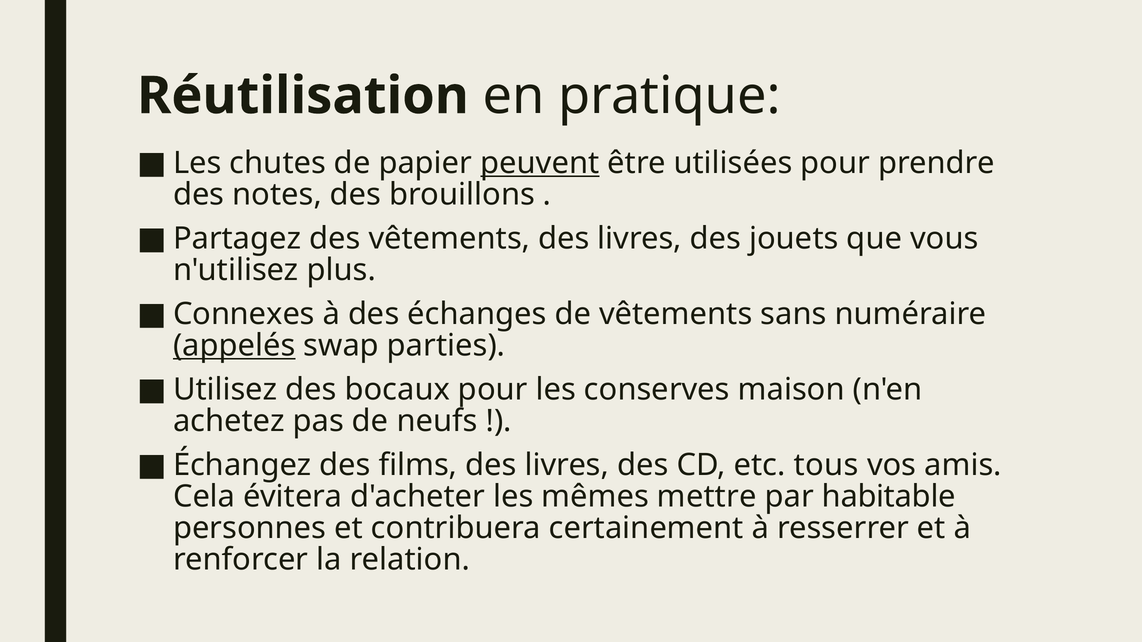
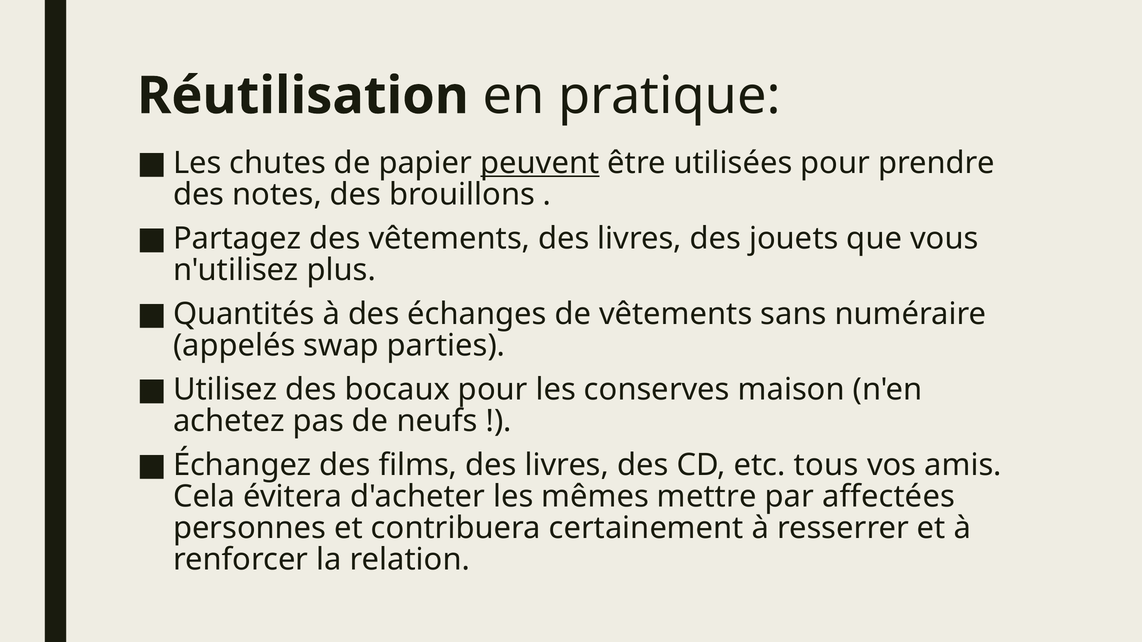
Connexes: Connexes -> Quantités
appelés underline: present -> none
habitable: habitable -> affectées
